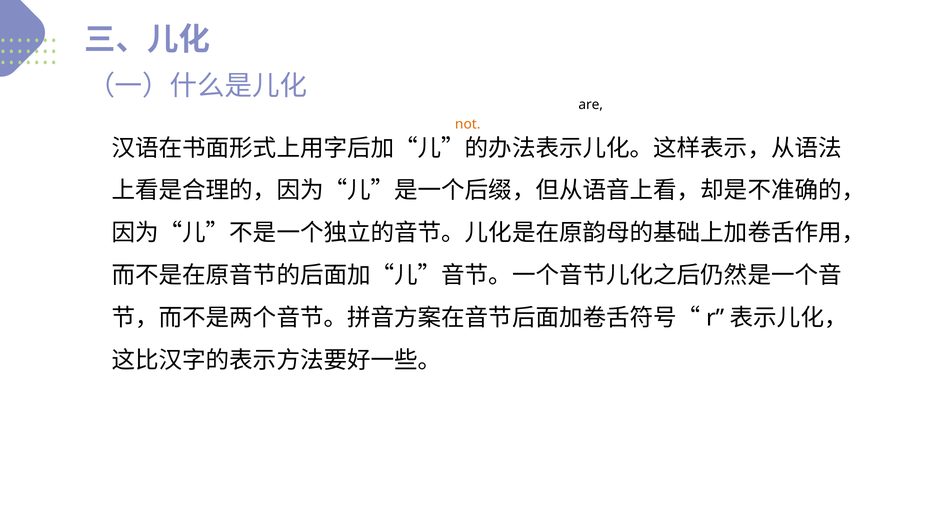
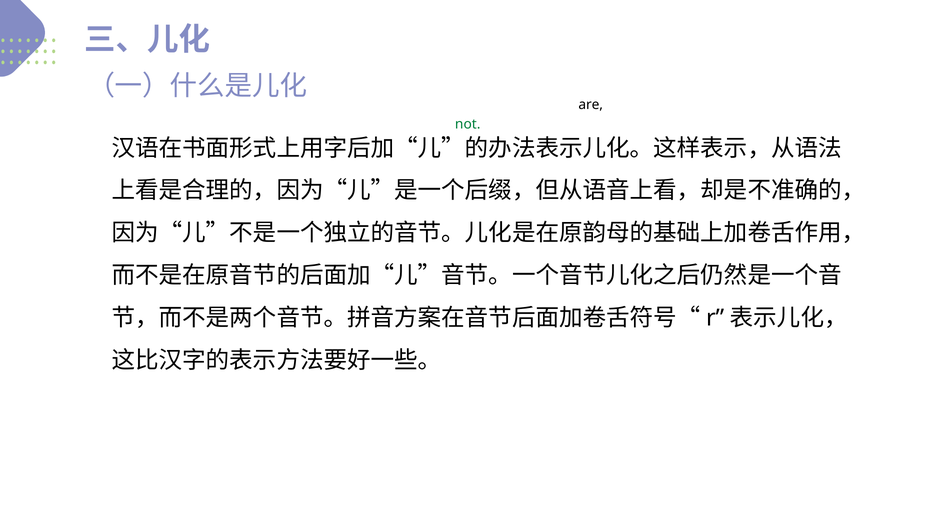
not colour: orange -> green
